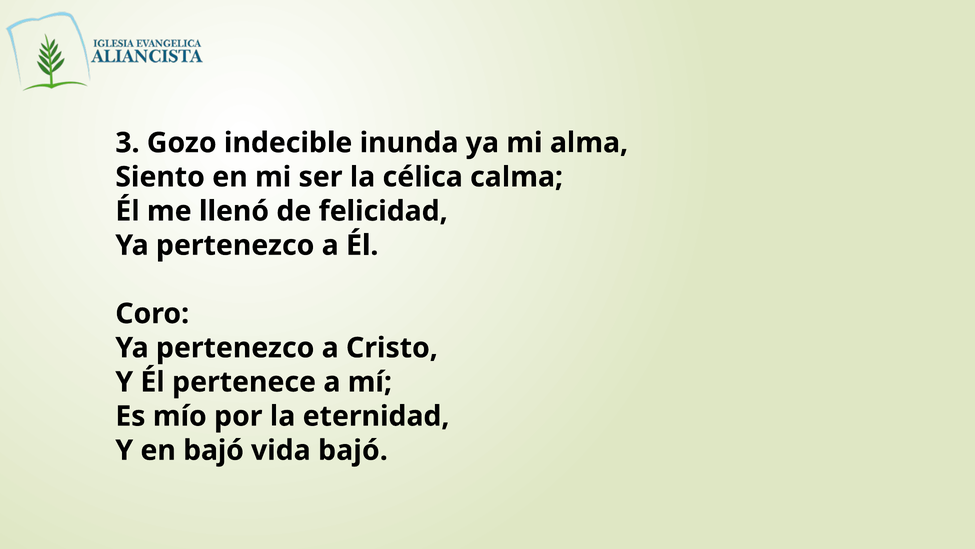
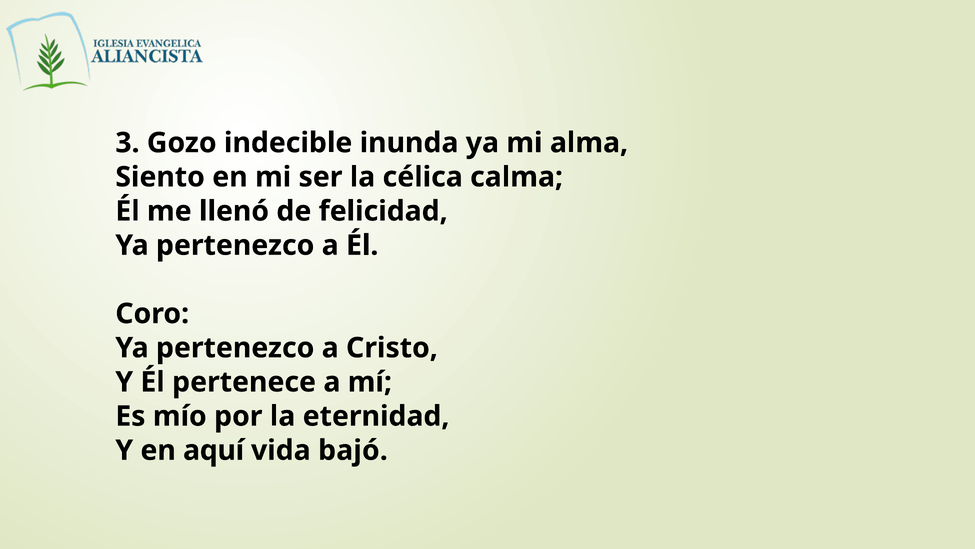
en bajó: bajó -> aquí
